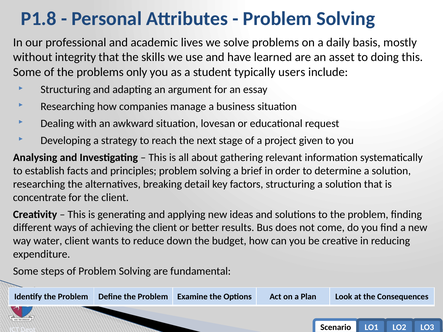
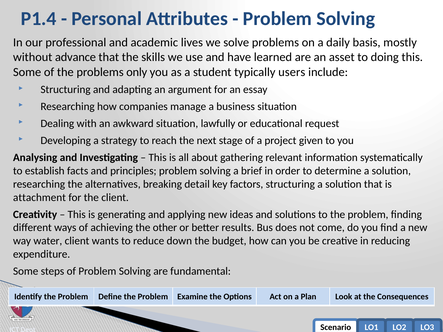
P1.8: P1.8 -> P1.4
integrity: integrity -> advance
lovesan: lovesan -> lawfully
concentrate: concentrate -> attachment
achieving the client: client -> other
